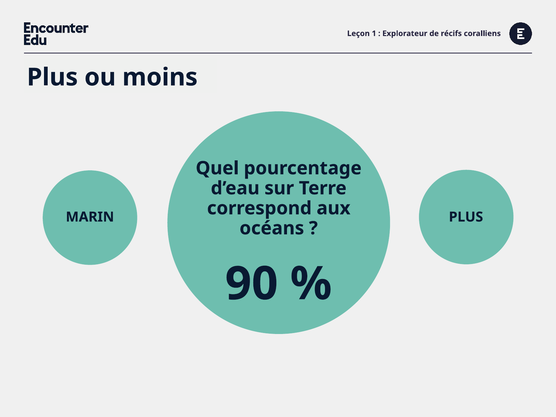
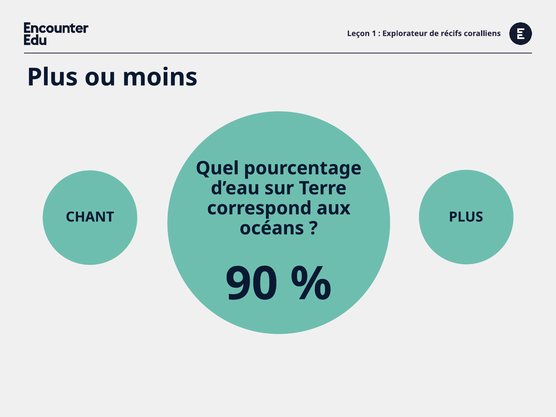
MARIN: MARIN -> CHANT
